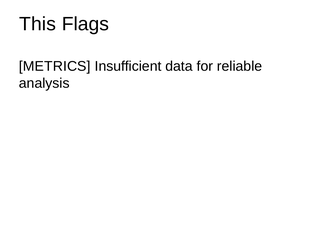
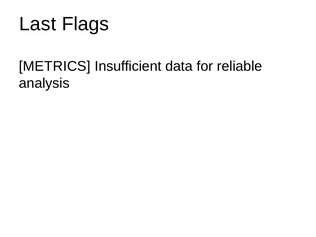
This: This -> Last
